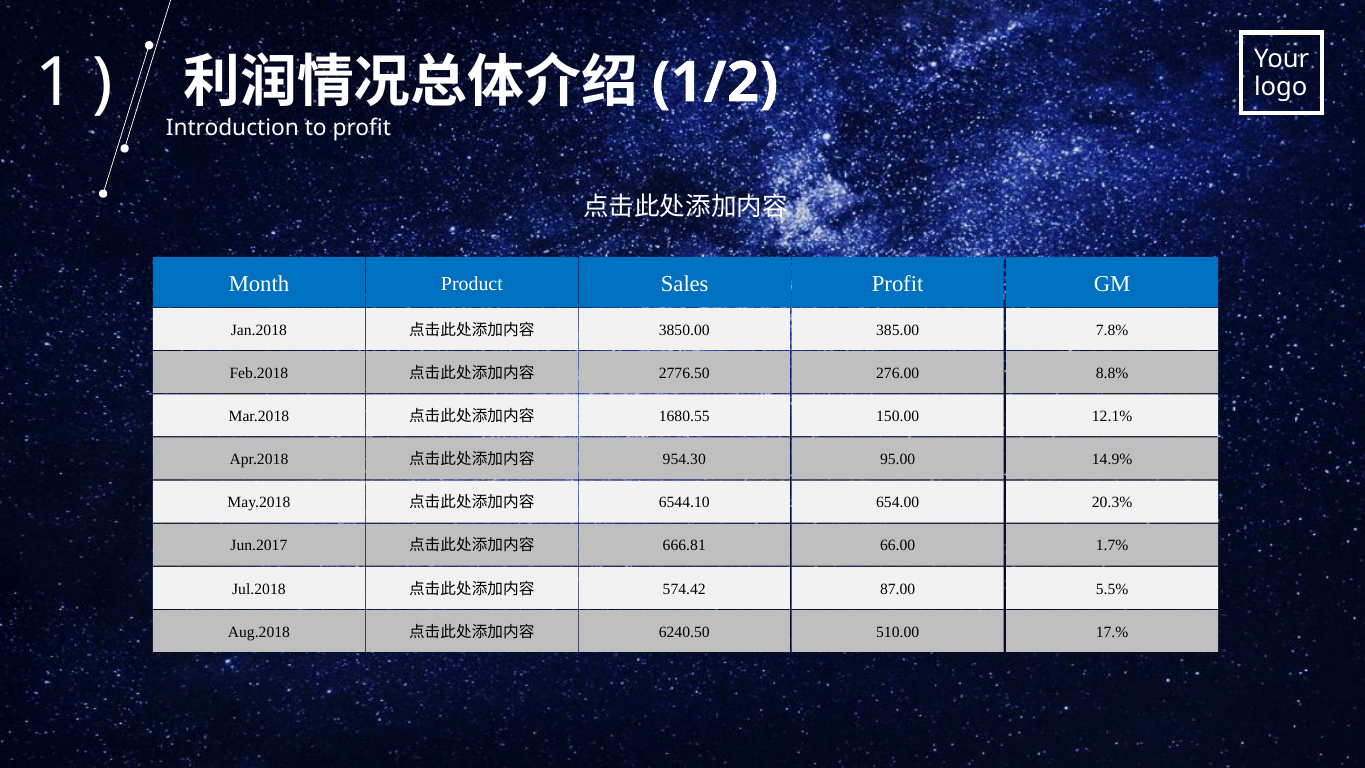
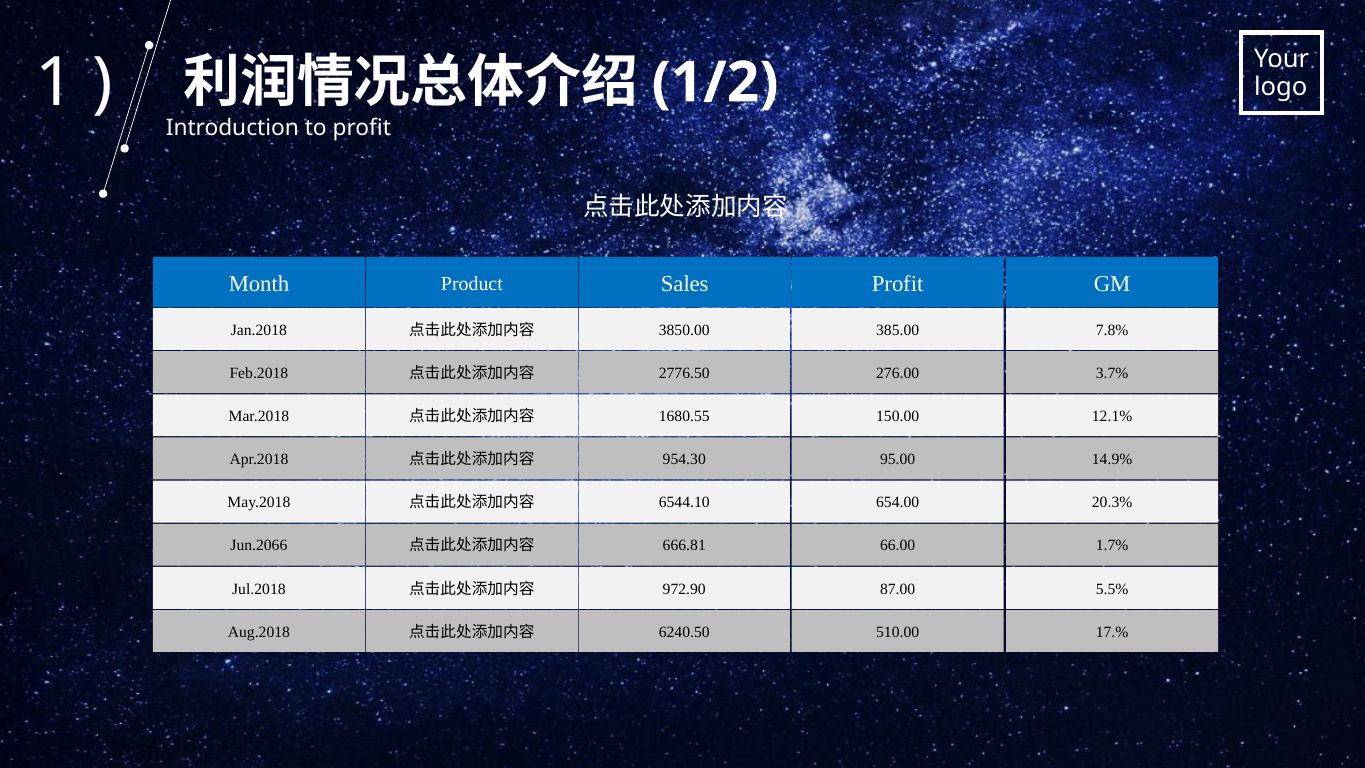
8.8%: 8.8% -> 3.7%
Jun.2017: Jun.2017 -> Jun.2066
574.42: 574.42 -> 972.90
